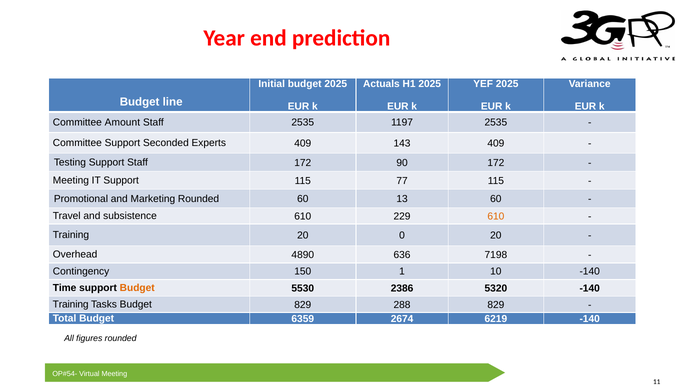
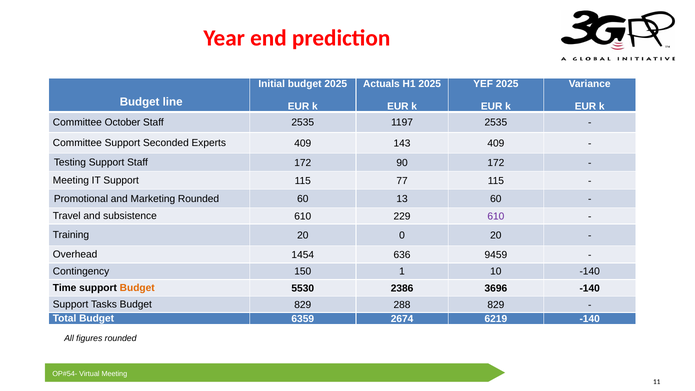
Amount: Amount -> October
610 at (496, 216) colour: orange -> purple
4890: 4890 -> 1454
7198: 7198 -> 9459
5320: 5320 -> 3696
Training at (71, 305): Training -> Support
